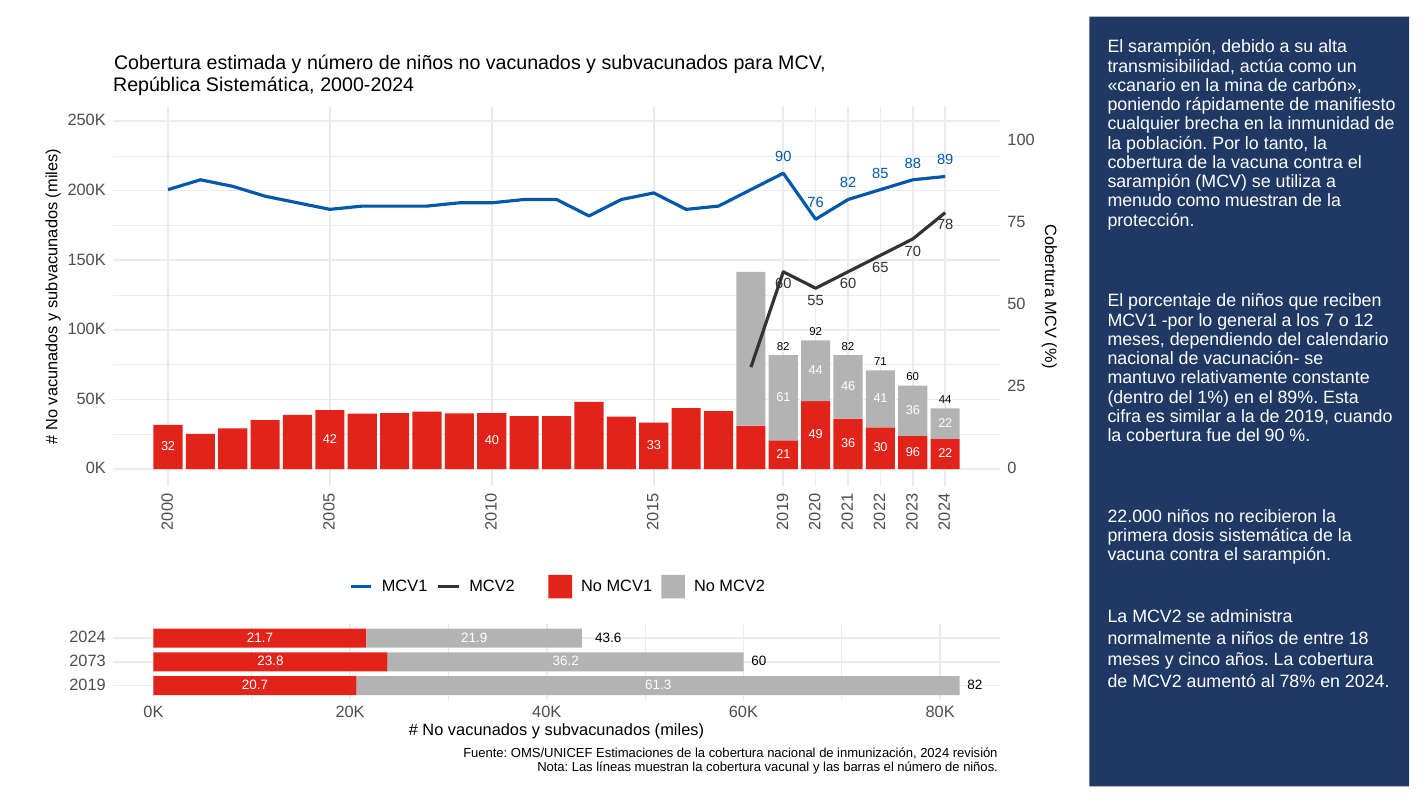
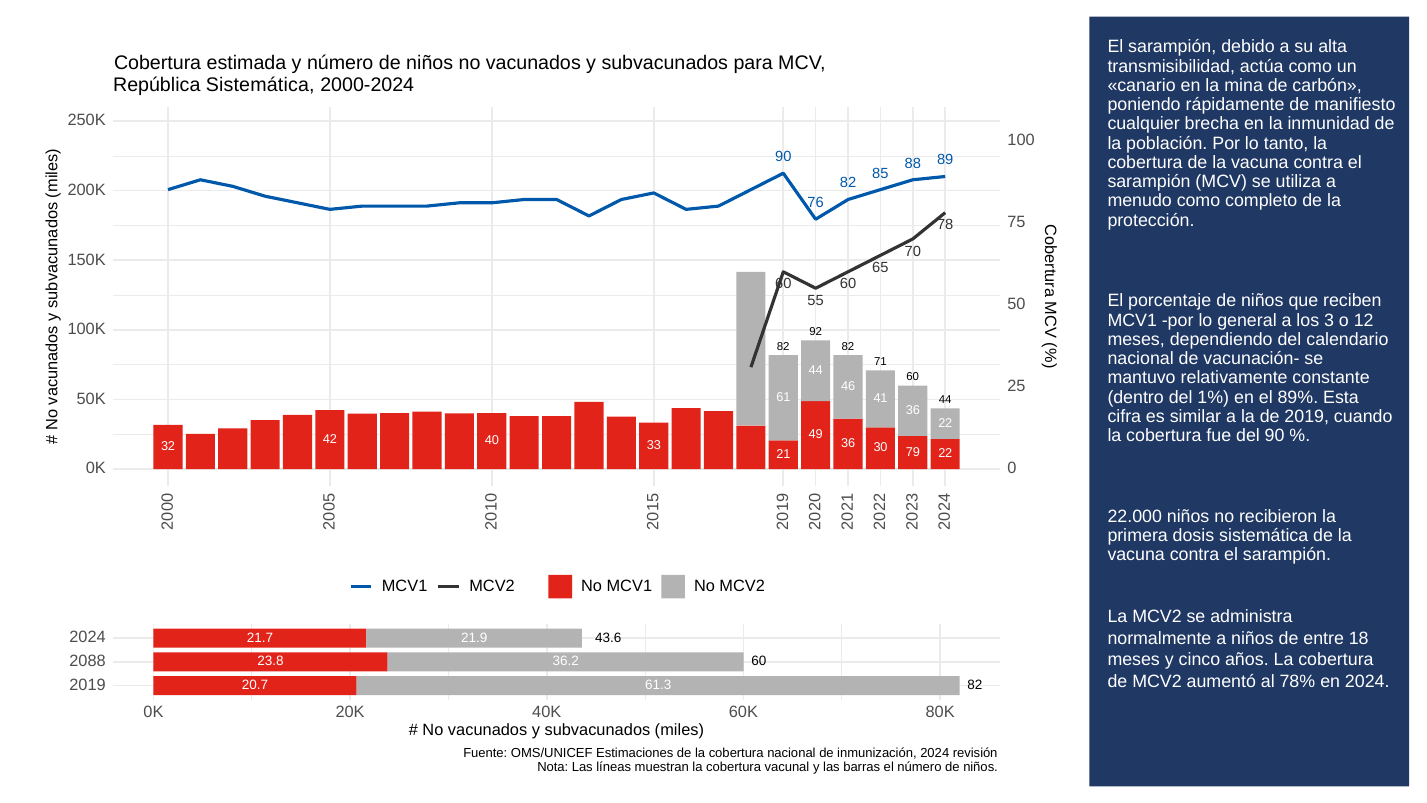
como muestran: muestran -> completo
los 7: 7 -> 3
96: 96 -> 79
2073: 2073 -> 2088
